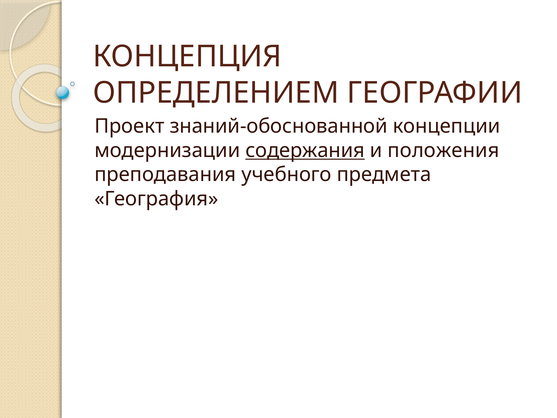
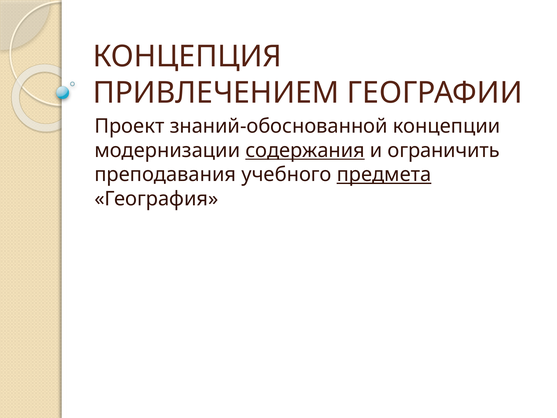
ОПРЕДЕЛЕНИЕМ: ОПРЕДЕЛЕНИЕМ -> ПРИВЛЕЧЕНИЕМ
положения: положения -> ограничить
предмета underline: none -> present
